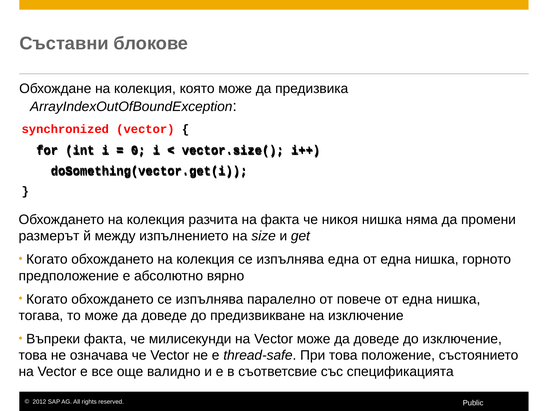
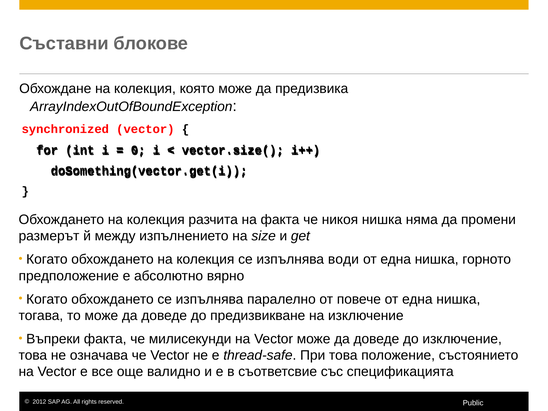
изпълнява една: една -> води
